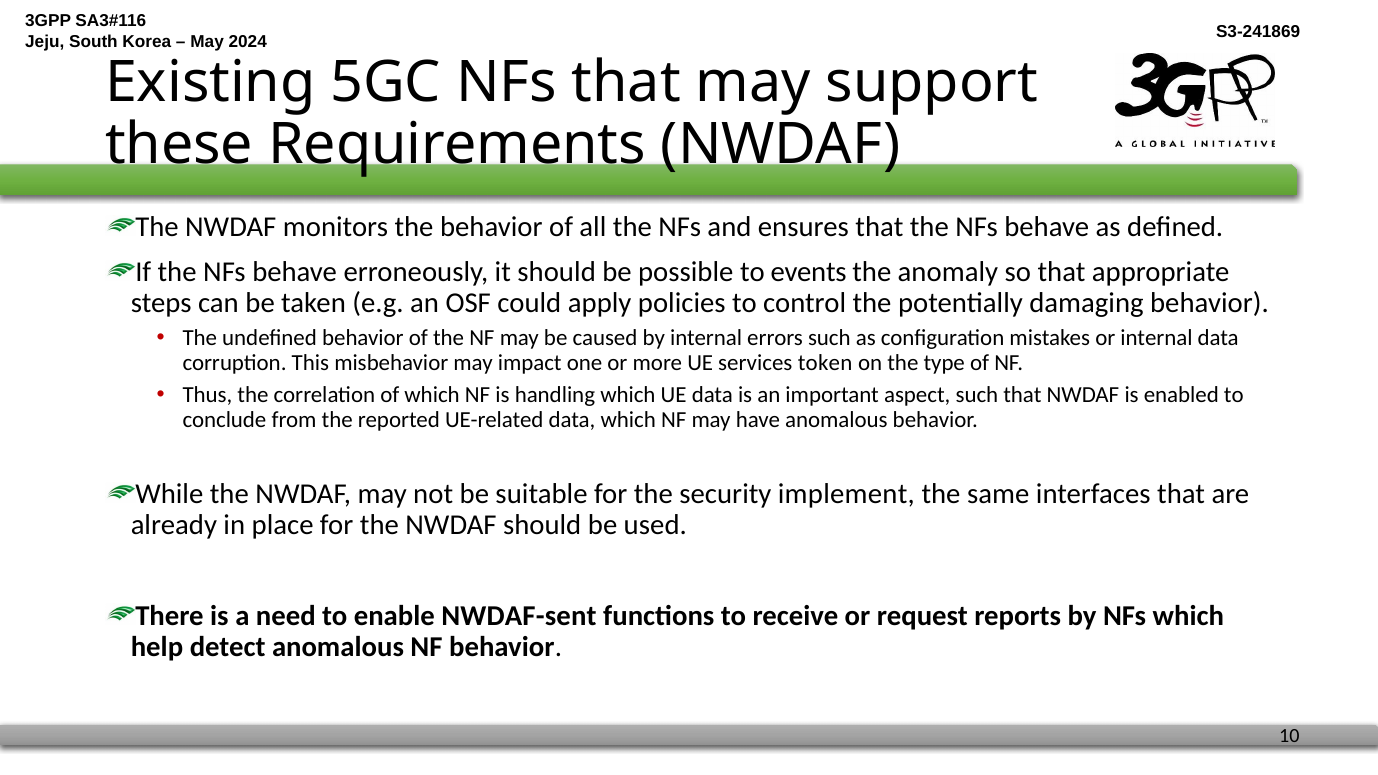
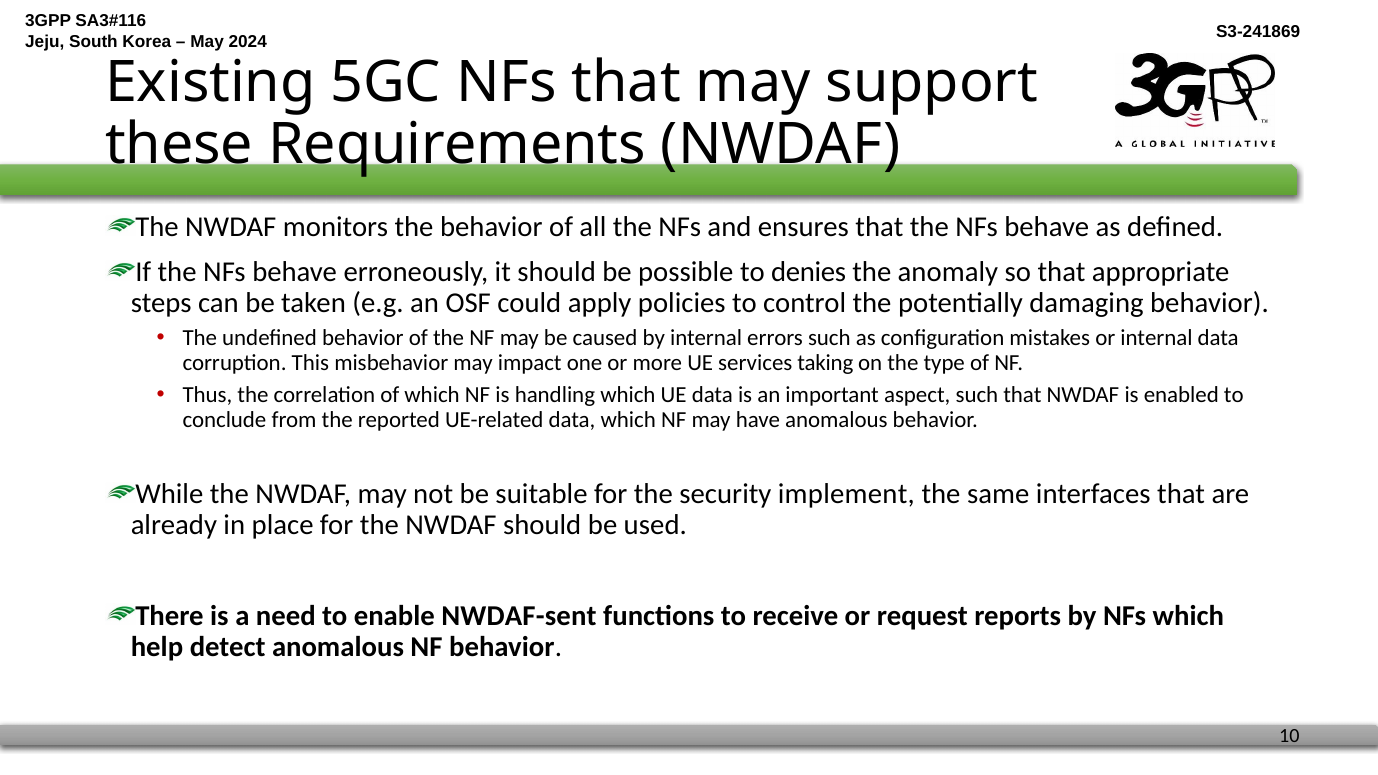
events: events -> denies
token: token -> taking
